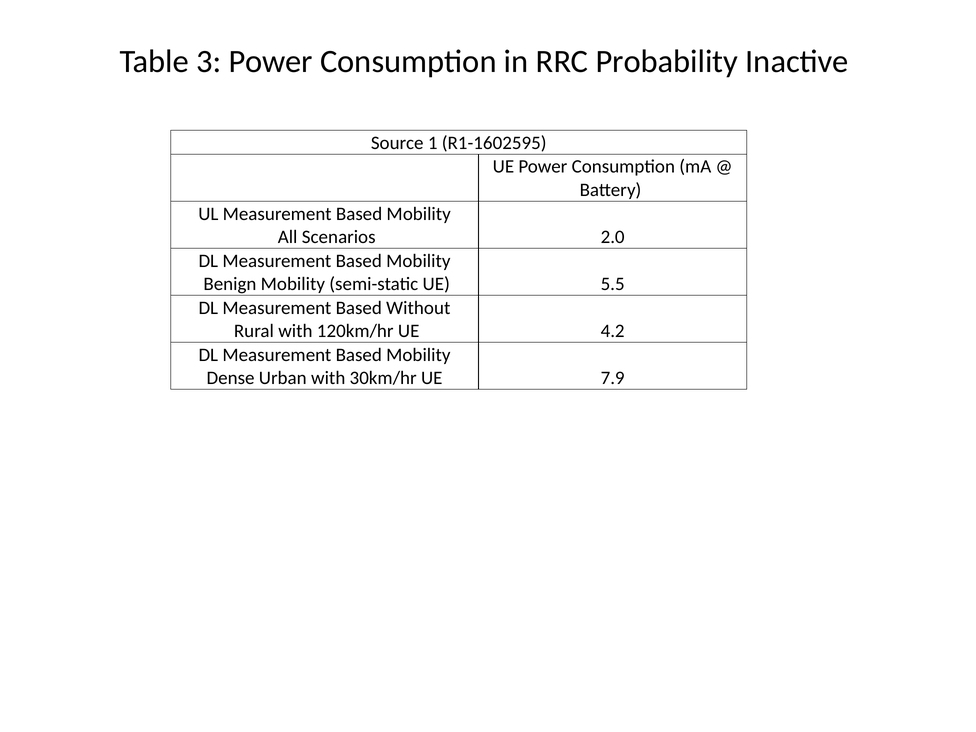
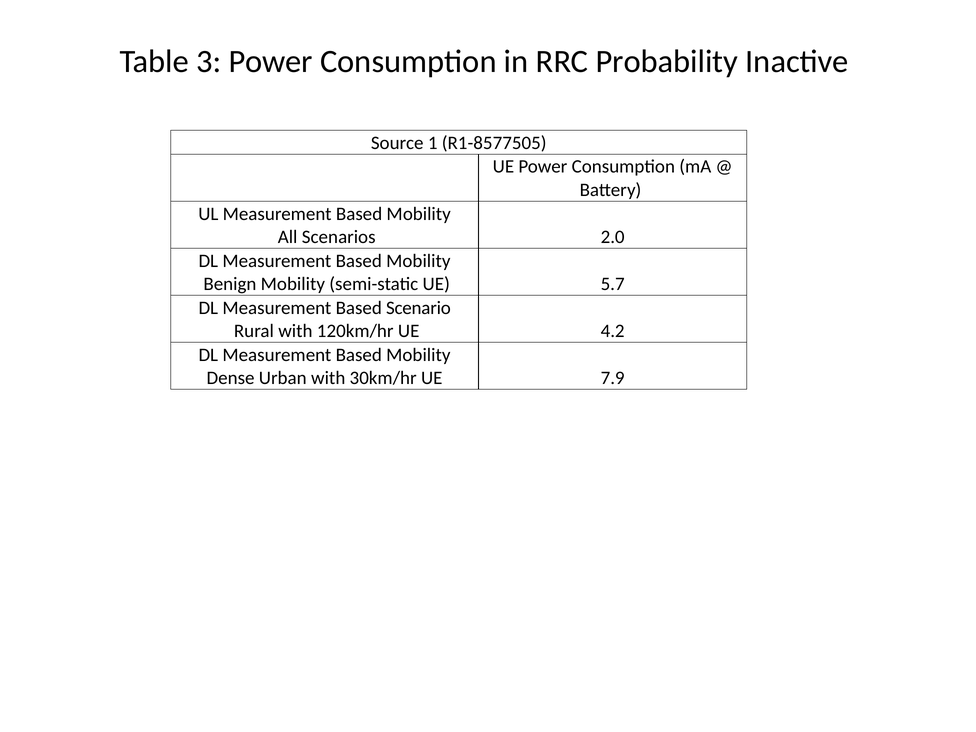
R1-1602595: R1-1602595 -> R1-8577505
5.5: 5.5 -> 5.7
Without: Without -> Scenario
